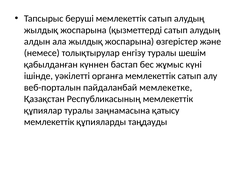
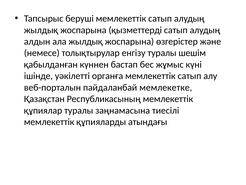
қатысу: қатысу -> тиесілі
таңдауды: таңдауды -> атындағы
